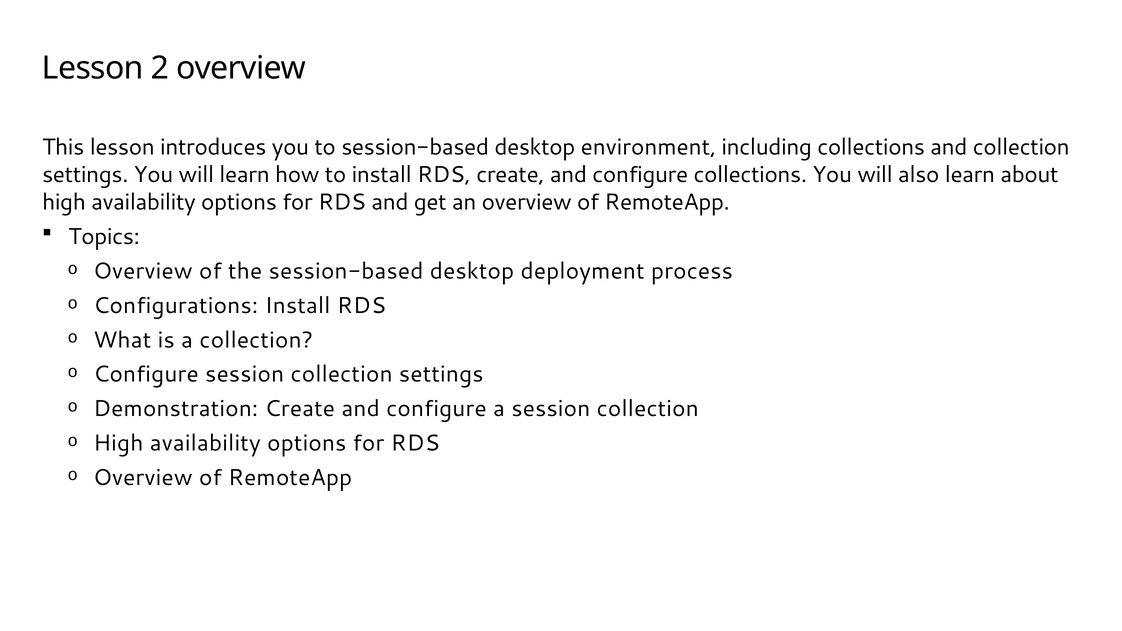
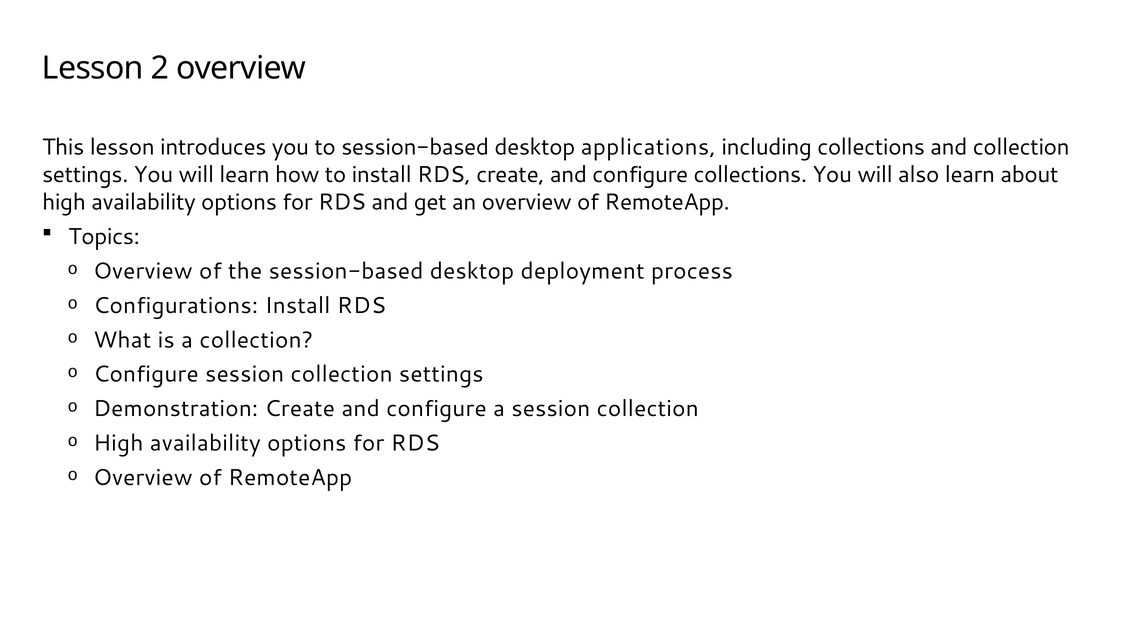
environment: environment -> applications
